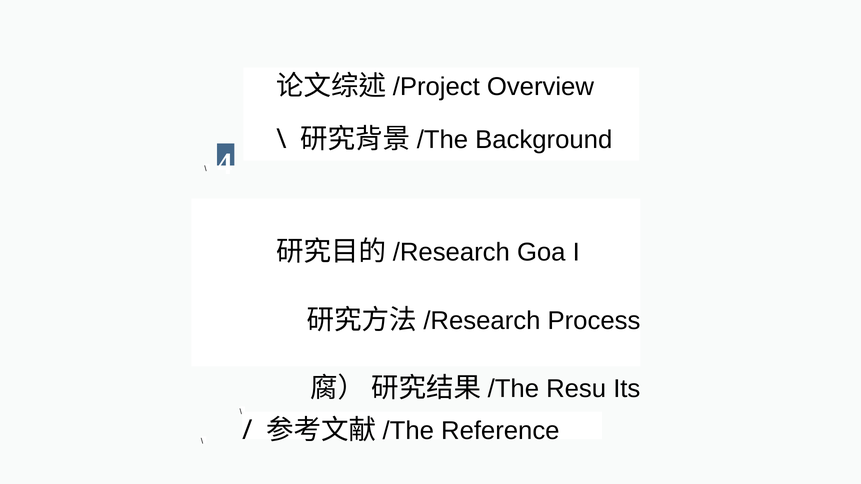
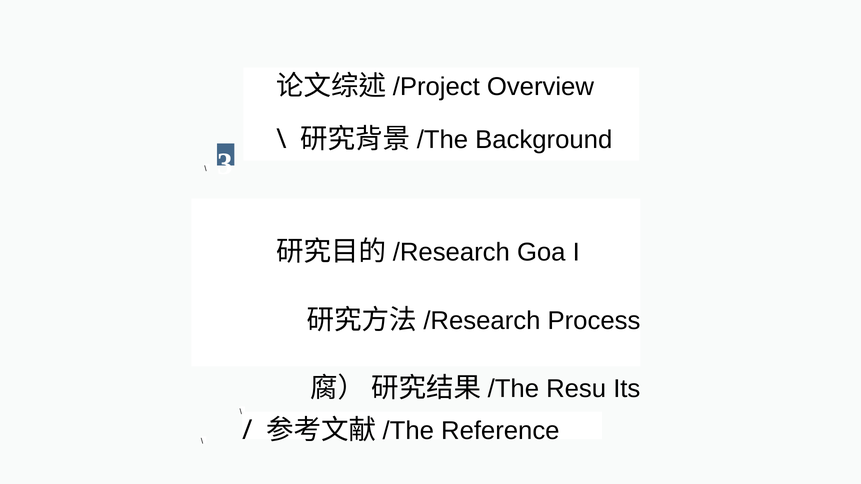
4 at (225, 164): 4 -> 3
